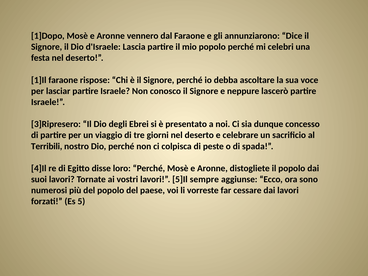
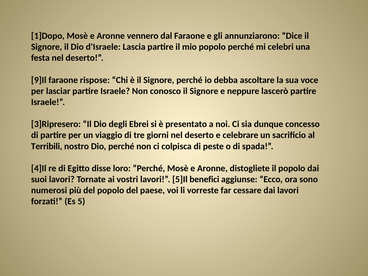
1]Il: 1]Il -> 9]Il
sempre: sempre -> benefici
